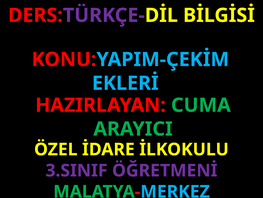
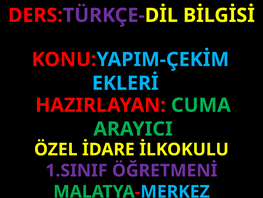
3.SINIF: 3.SINIF -> 1.SINIF
